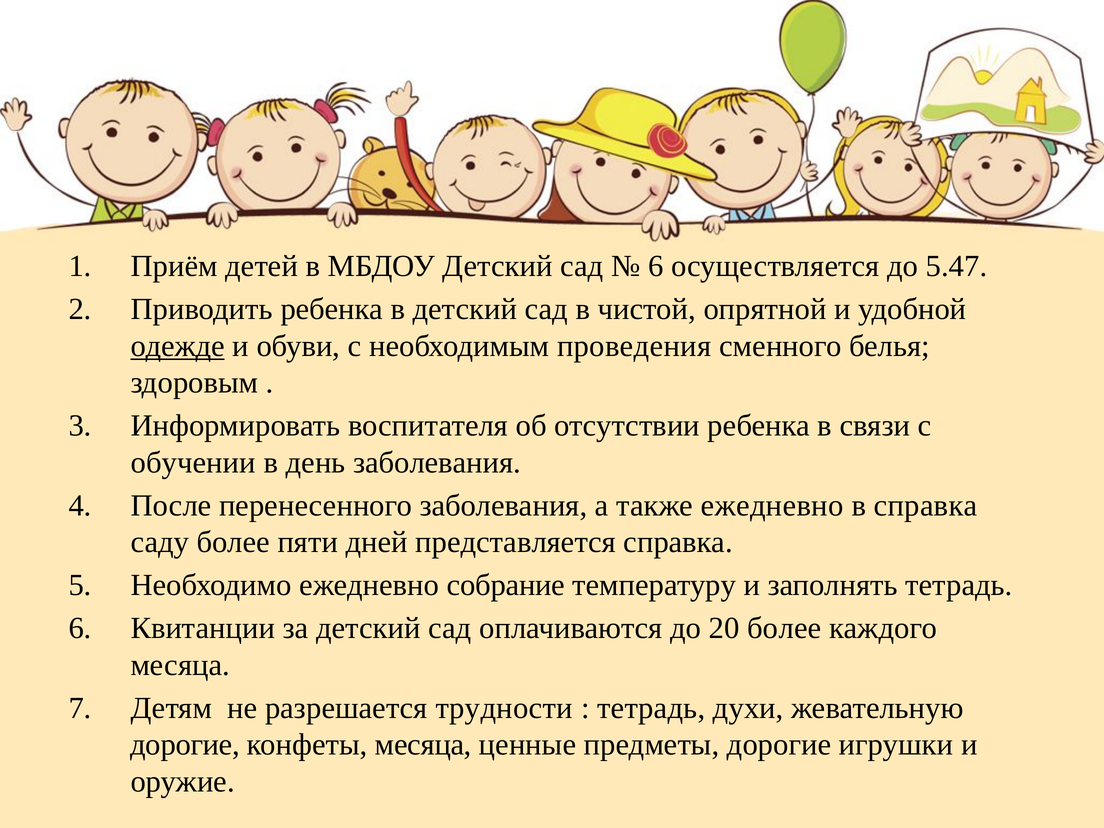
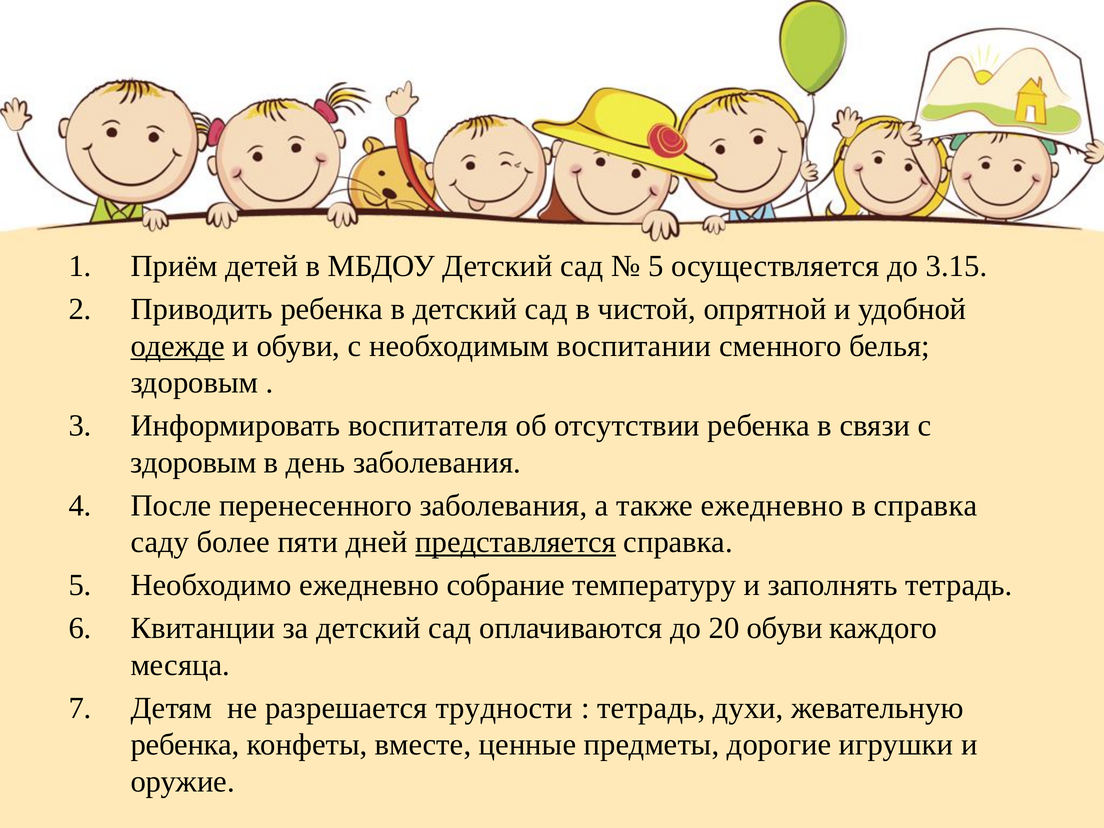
6 at (656, 266): 6 -> 5
5.47: 5.47 -> 3.15
проведения: проведения -> воспитании
обучении at (193, 463): обучении -> здоровым
представляется underline: none -> present
20 более: более -> обуви
дорогие at (185, 745): дорогие -> ребенка
конфеты месяца: месяца -> вместе
